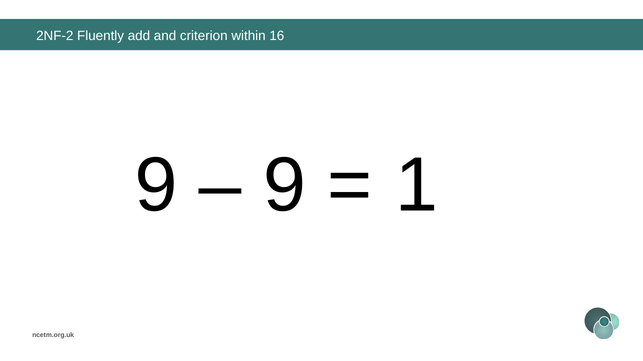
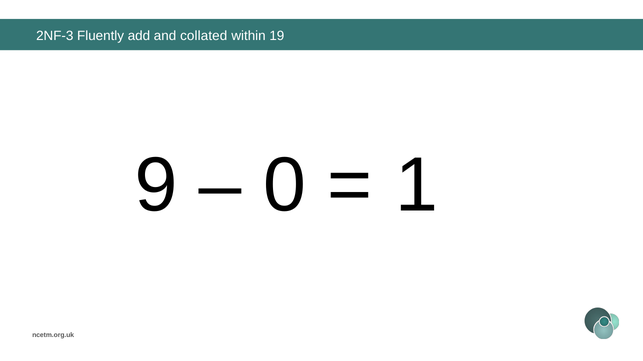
2NF-2: 2NF-2 -> 2NF-3
criterion: criterion -> collated
16: 16 -> 19
9 at (284, 186): 9 -> 0
